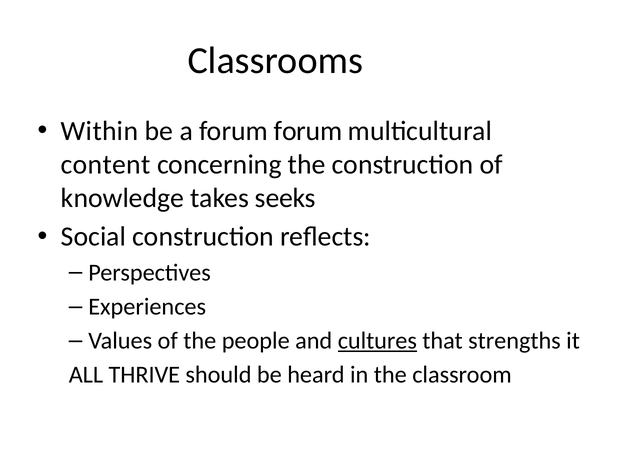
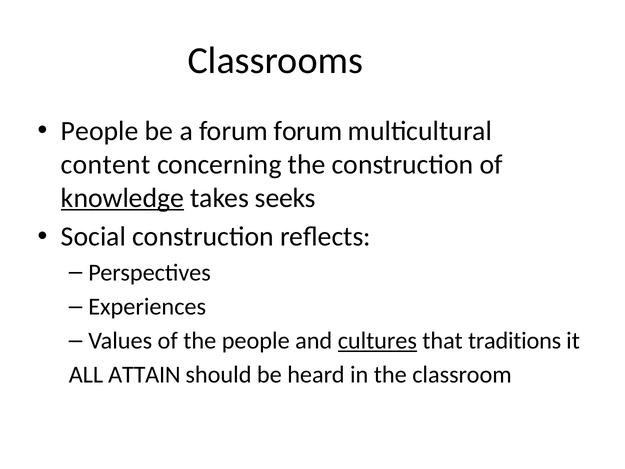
Within at (100, 131): Within -> People
knowledge underline: none -> present
strengths: strengths -> traditions
THRIVE: THRIVE -> ATTAIN
